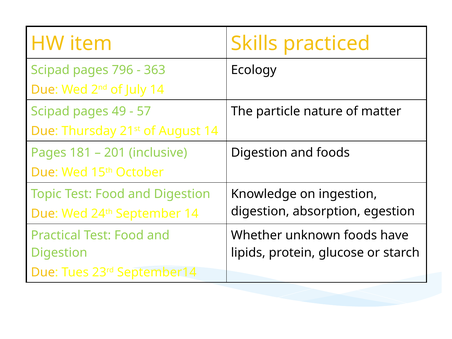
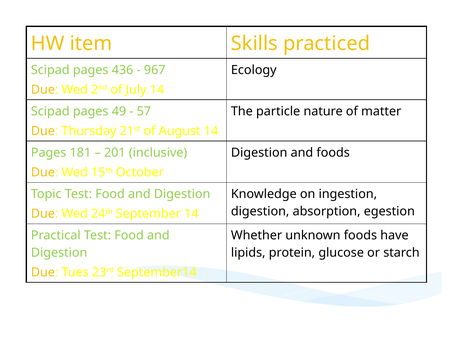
796: 796 -> 436
363: 363 -> 967
